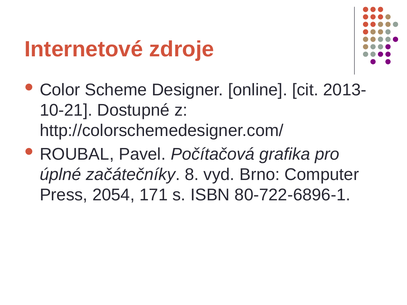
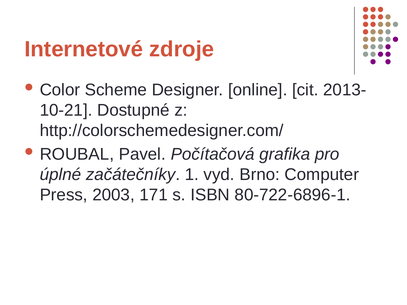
8: 8 -> 1
2054: 2054 -> 2003
